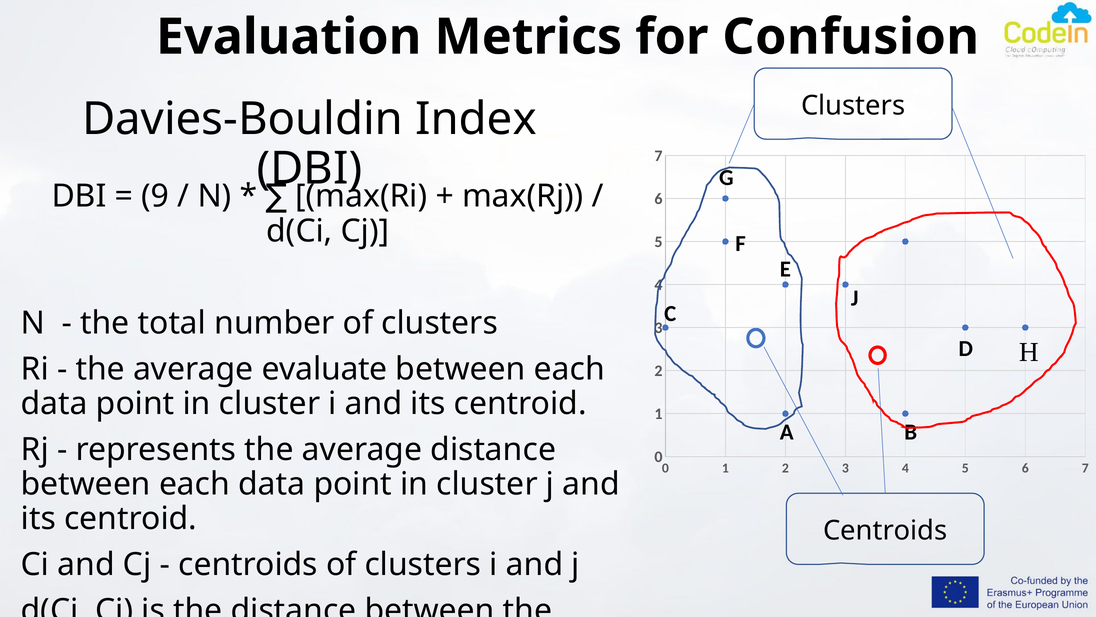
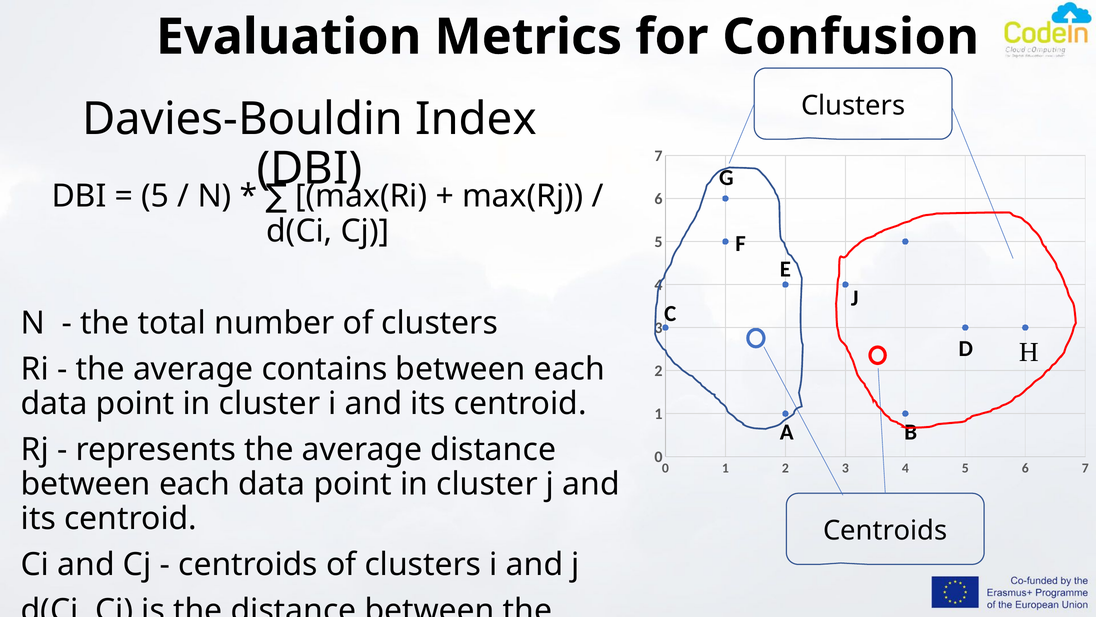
9 at (155, 196): 9 -> 5
evaluate: evaluate -> contains
